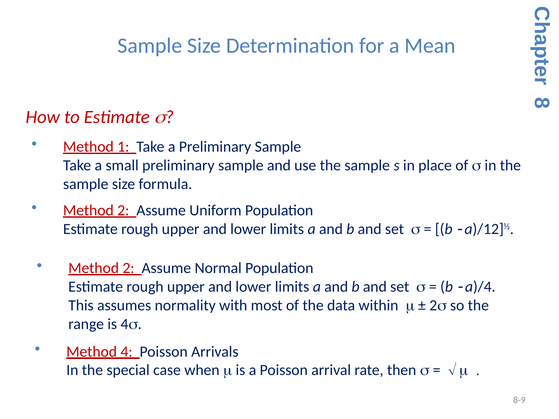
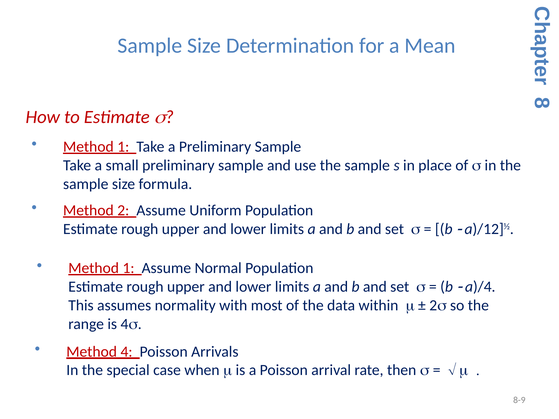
2 at (129, 268): 2 -> 1
